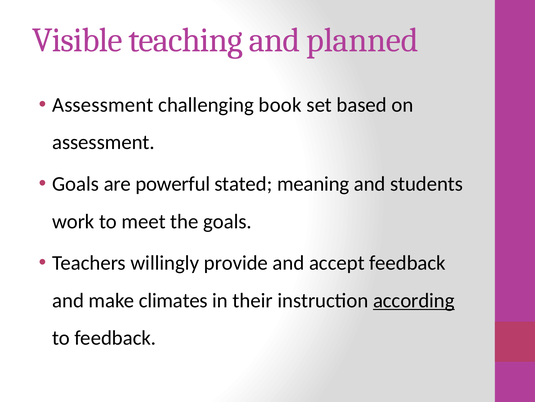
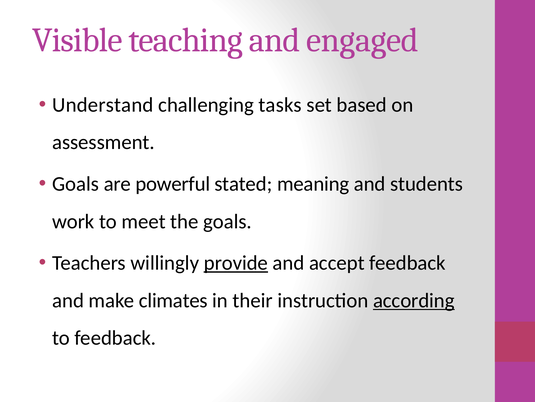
planned: planned -> engaged
Assessment at (103, 105): Assessment -> Understand
book: book -> tasks
provide underline: none -> present
